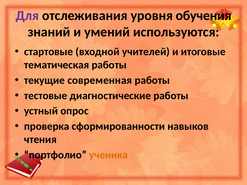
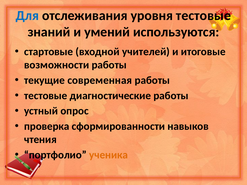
Для colour: purple -> blue
уровня обучения: обучения -> тестовые
тематическая: тематическая -> возможности
